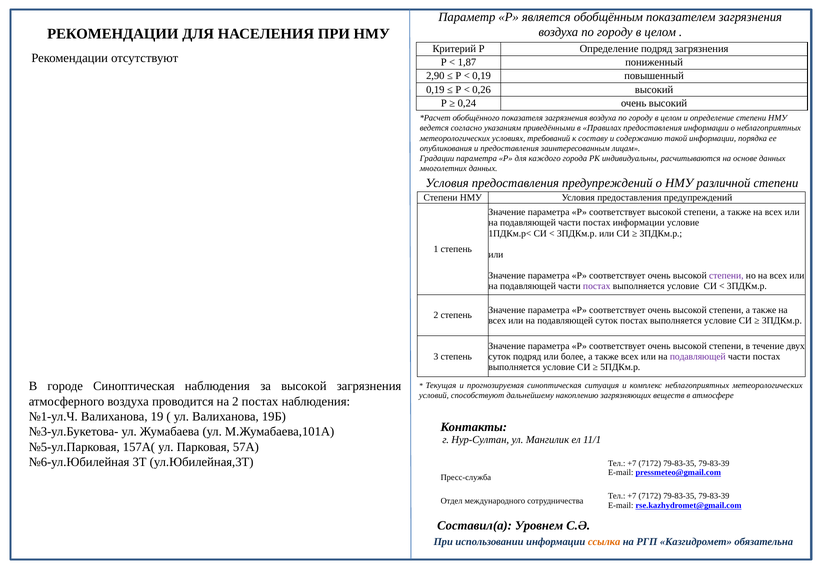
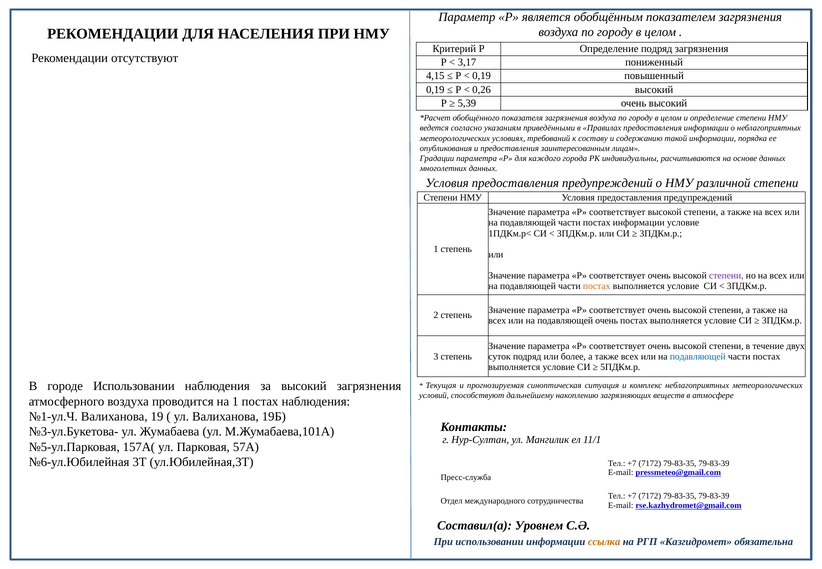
1,87: 1,87 -> 3,17
2,90: 2,90 -> 4,15
0,24: 0,24 -> 5,39
постах at (597, 286) colour: purple -> orange
подавляющей суток: суток -> очень
подавляющей at (698, 356) colour: purple -> blue
городе Синоптическая: Синоптическая -> Использовании
за высокой: высокой -> высокий
на 2: 2 -> 1
